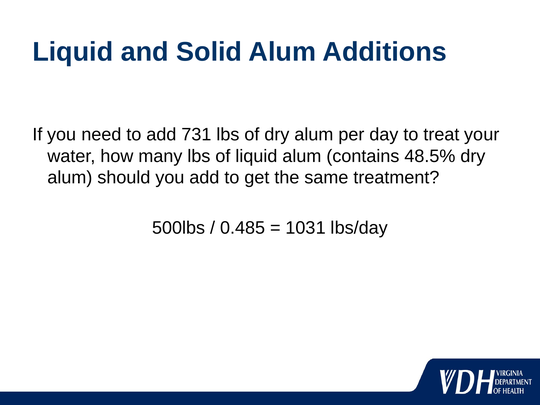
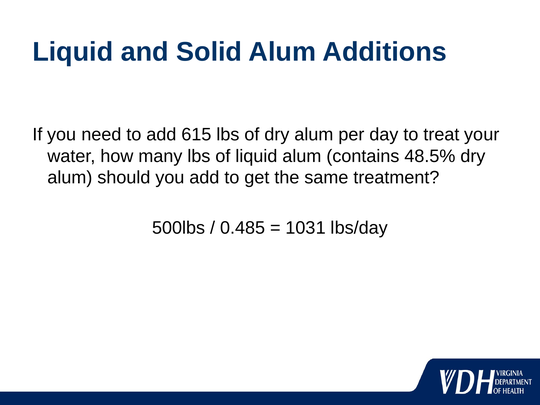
731: 731 -> 615
